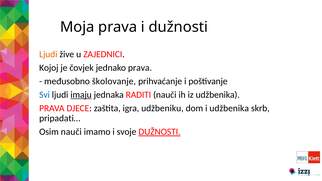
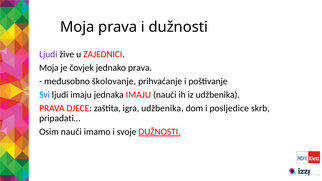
Ljudi at (48, 54) colour: orange -> purple
Kojoj at (49, 68): Kojoj -> Moja
imaju at (81, 95) underline: present -> none
jednaka RADITI: RADITI -> IMAJU
igra udžbeniku: udžbeniku -> udžbenika
i udžbenika: udžbenika -> posljedice
